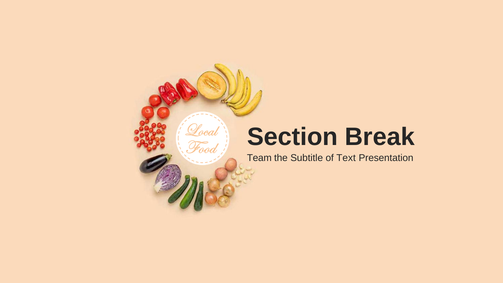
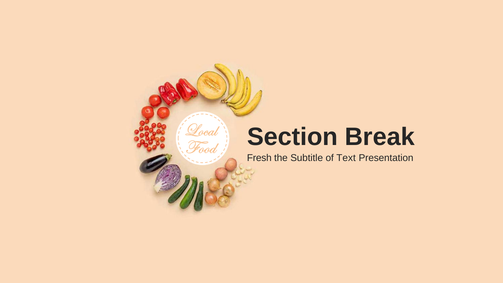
Team: Team -> Fresh
